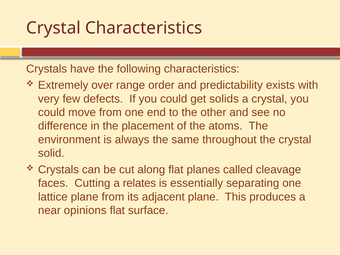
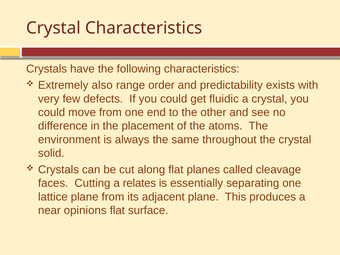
over: over -> also
solids: solids -> fluidic
